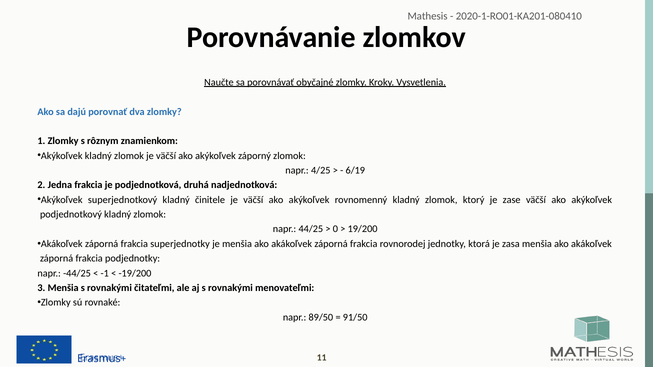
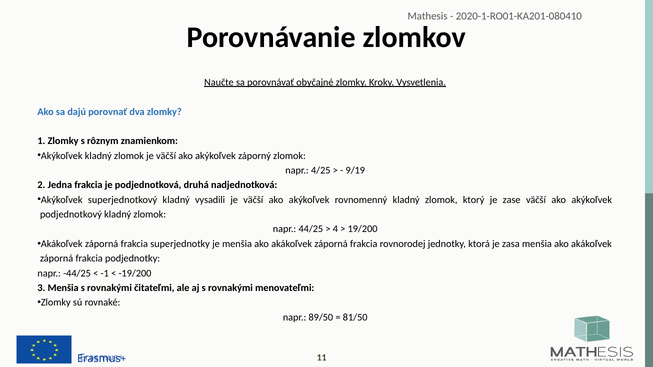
6/19: 6/19 -> 9/19
činitele: činitele -> vysadili
0: 0 -> 4
91/50: 91/50 -> 81/50
